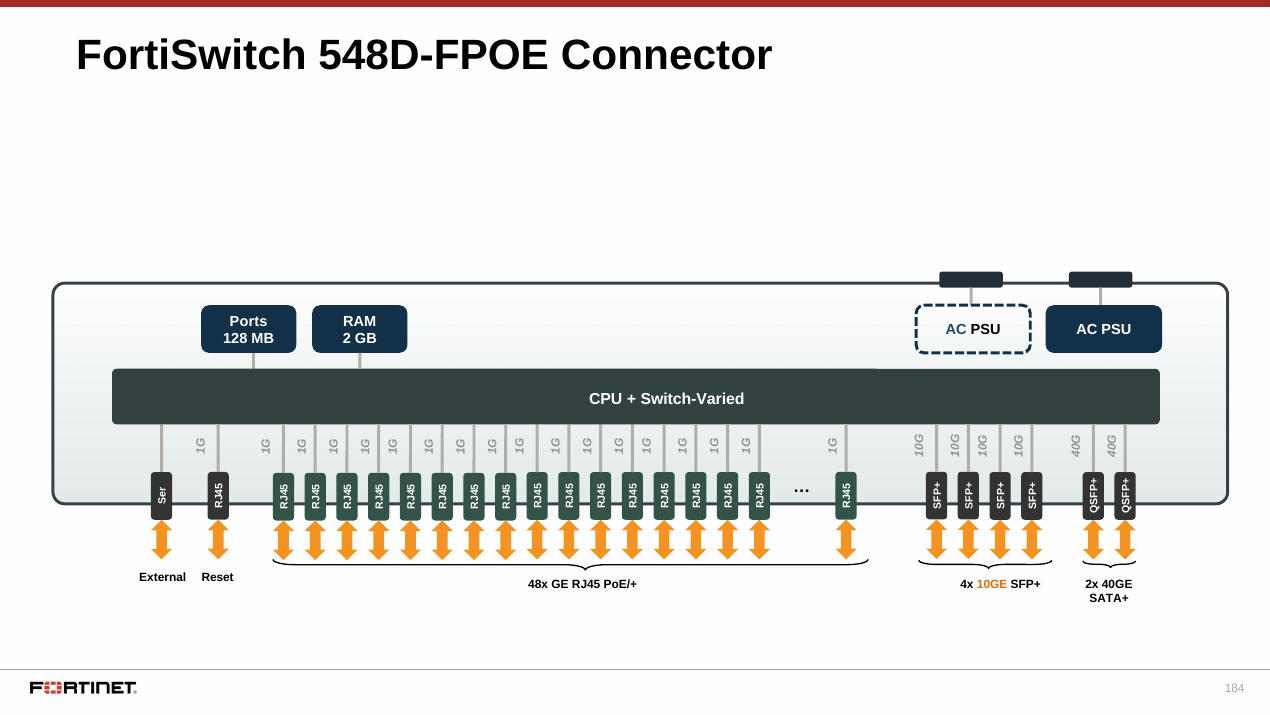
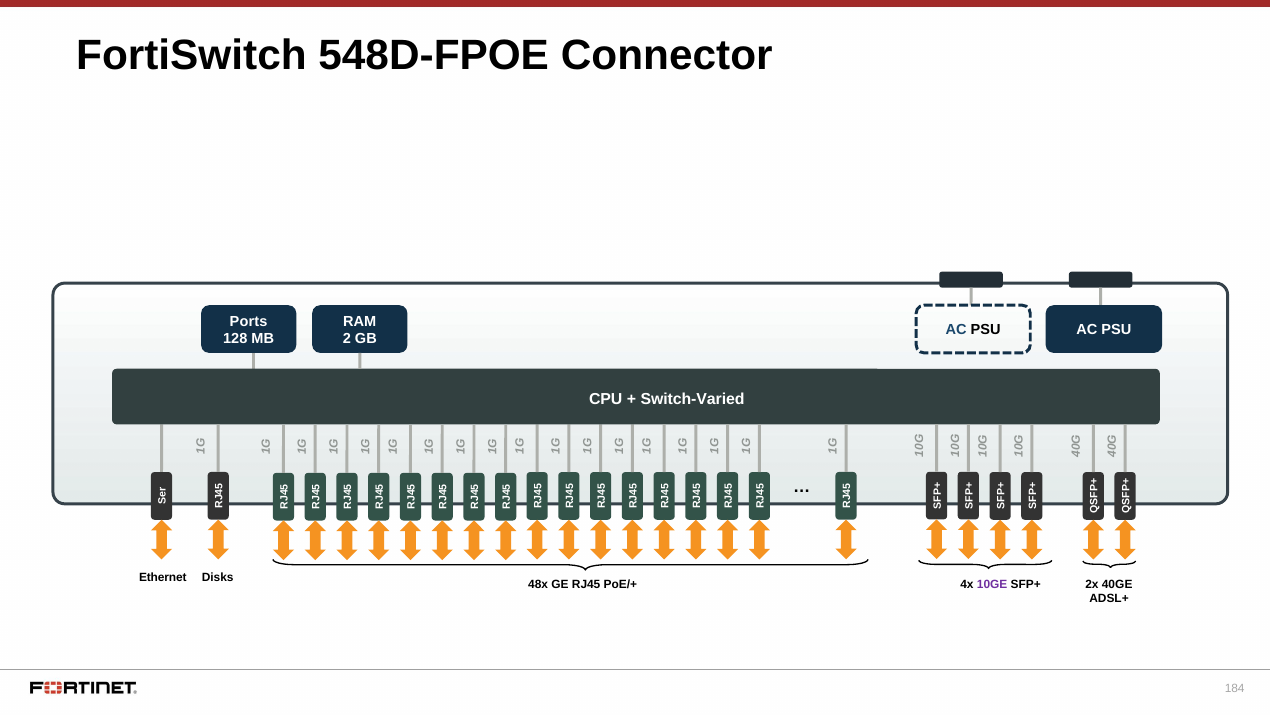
External: External -> Ethernet
Reset: Reset -> Disks
10GE colour: orange -> purple
SATA+: SATA+ -> ADSL+
